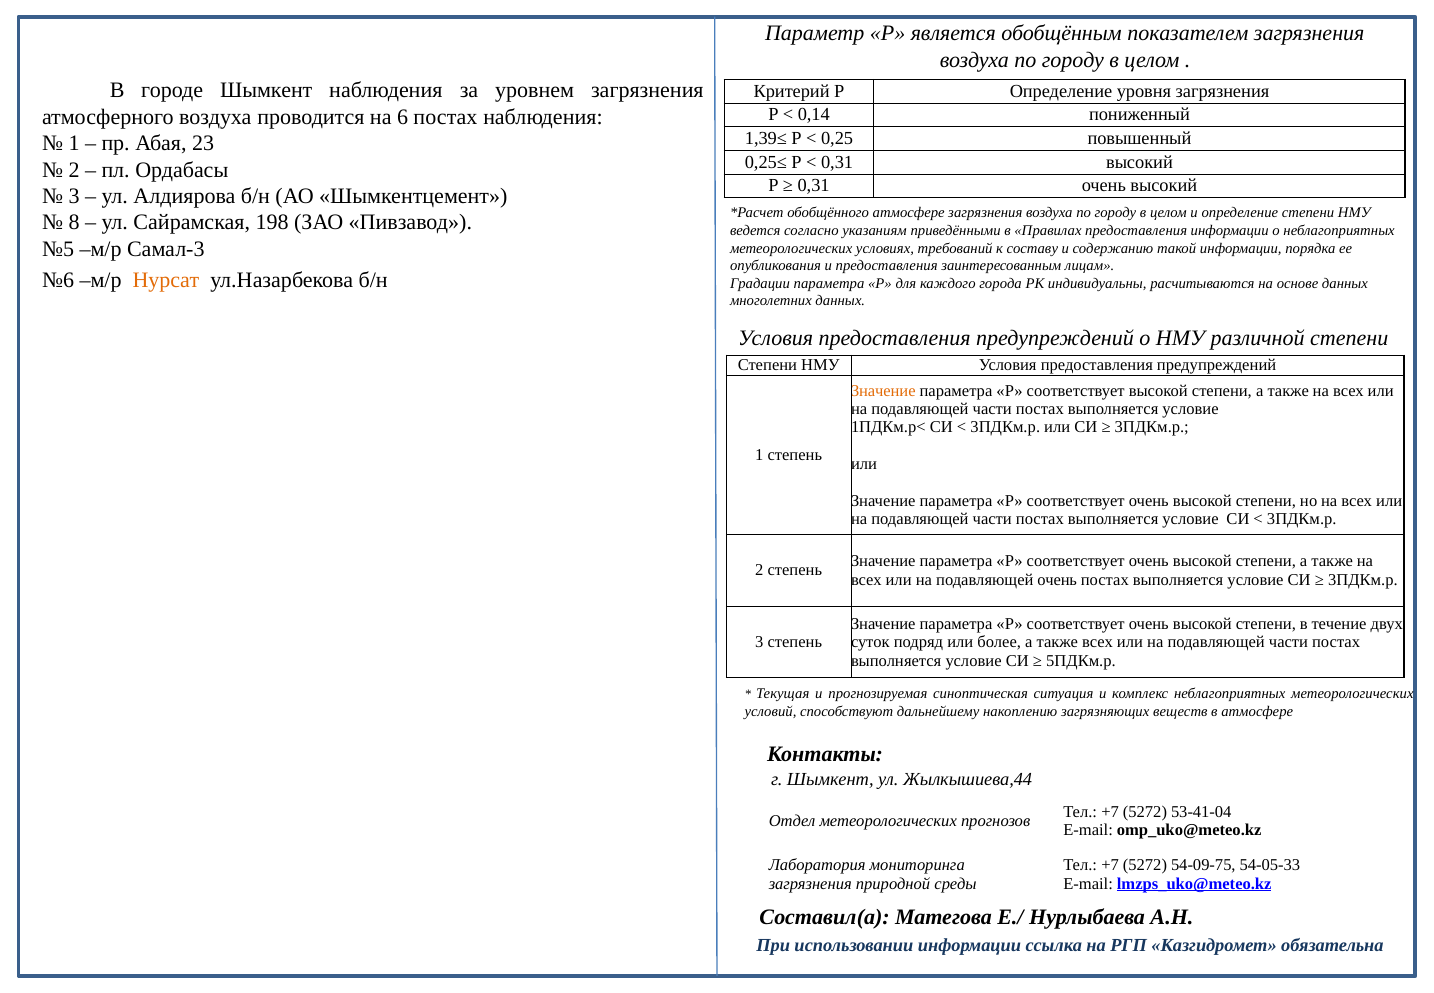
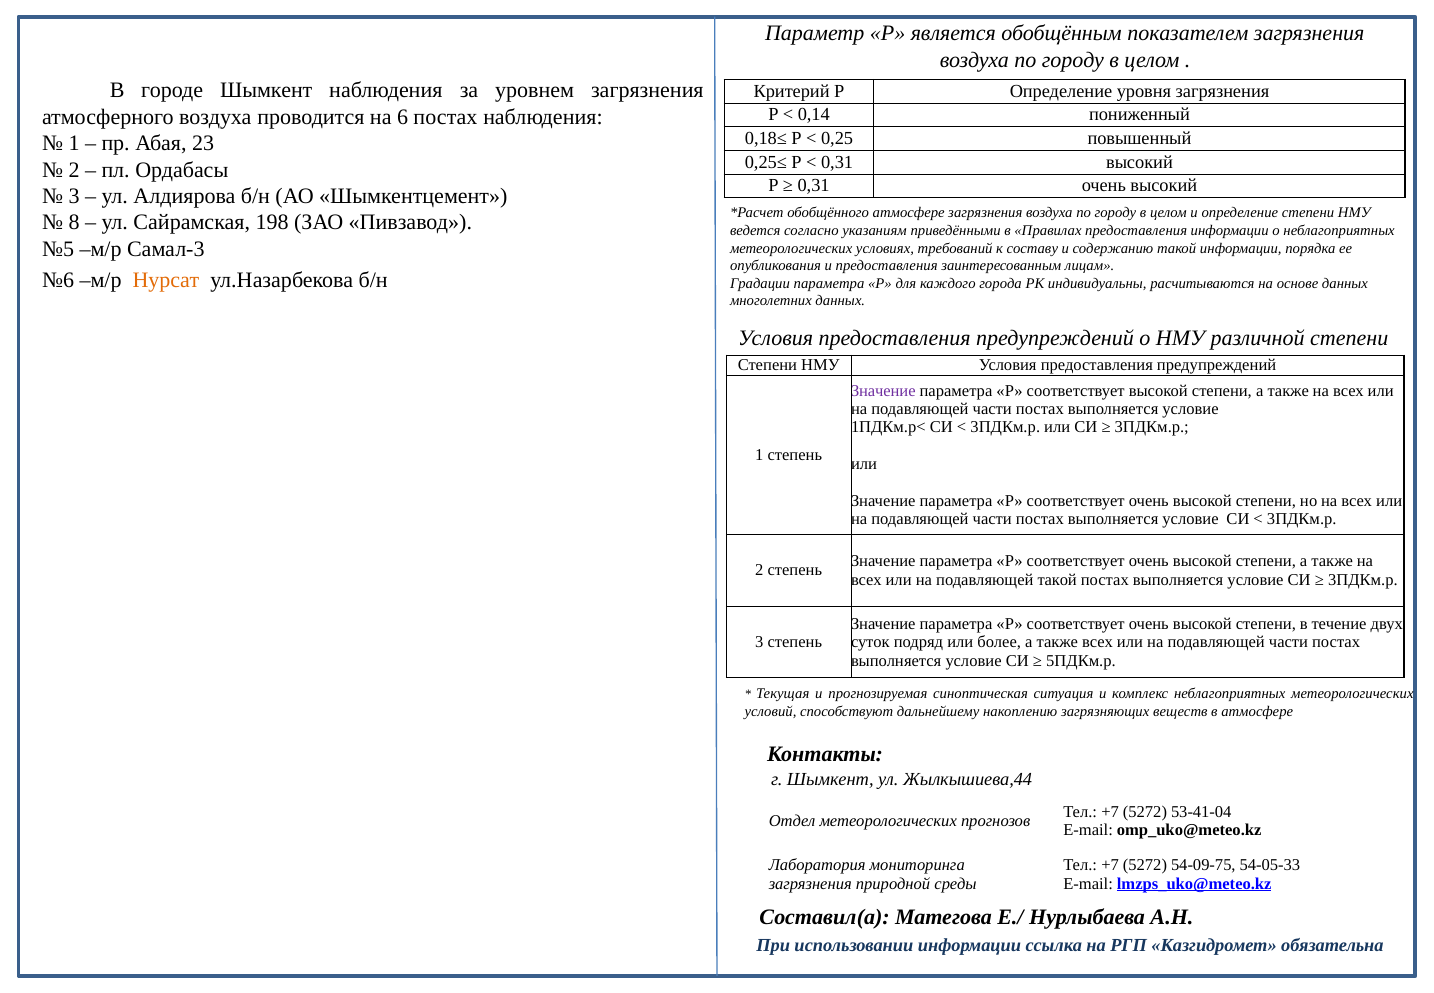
1,39≤: 1,39≤ -> 0,18≤
Значение at (883, 391) colour: orange -> purple
подавляющей очень: очень -> такой
